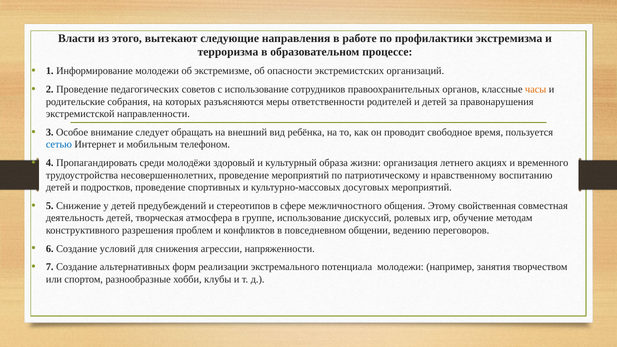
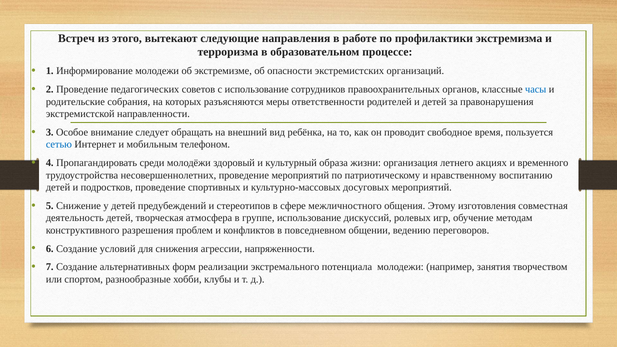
Власти: Власти -> Встреч
часы colour: orange -> blue
свойственная: свойственная -> изготовления
